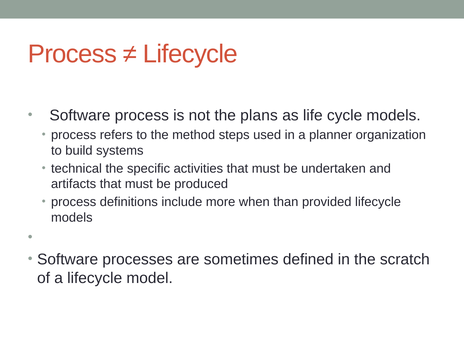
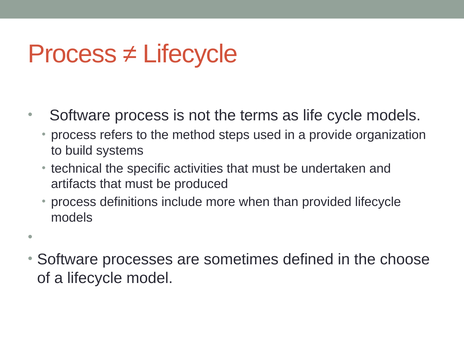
plans: plans -> terms
planner: planner -> provide
scratch: scratch -> choose
